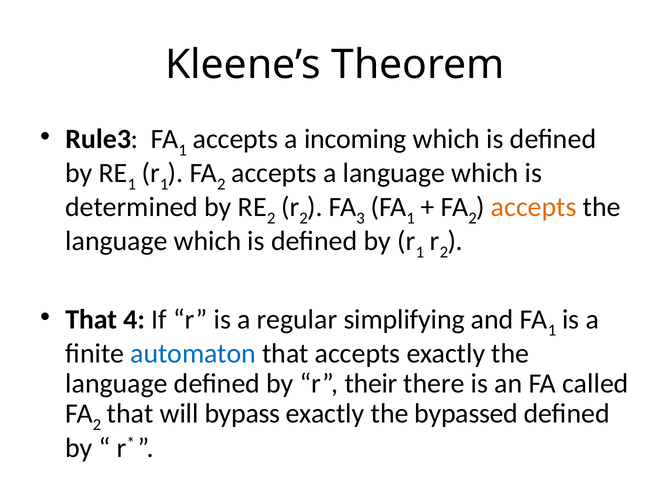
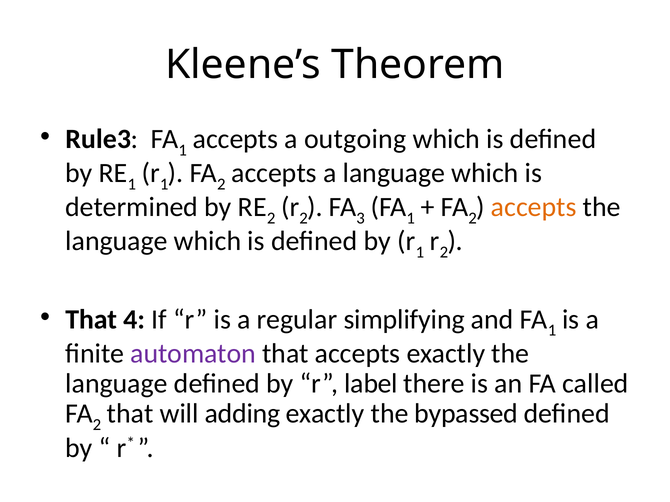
incoming: incoming -> outgoing
automaton colour: blue -> purple
their: their -> label
bypass: bypass -> adding
